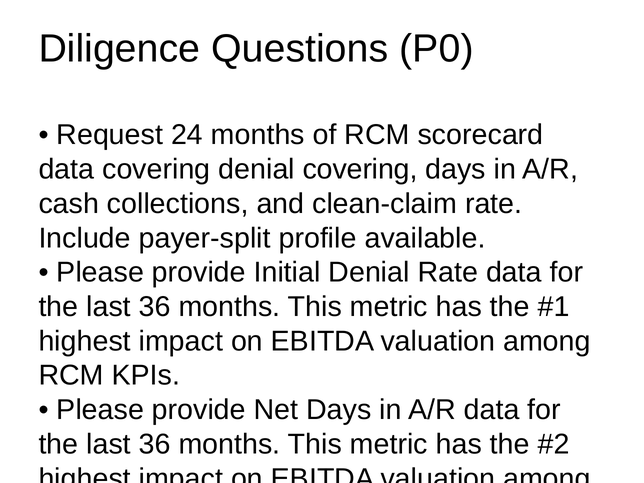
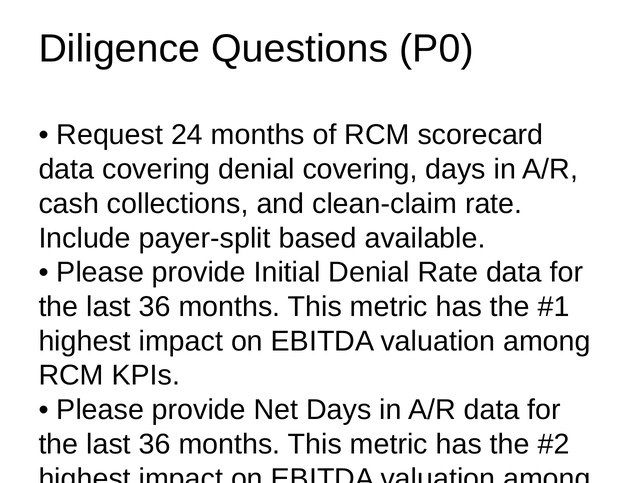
profile: profile -> based
